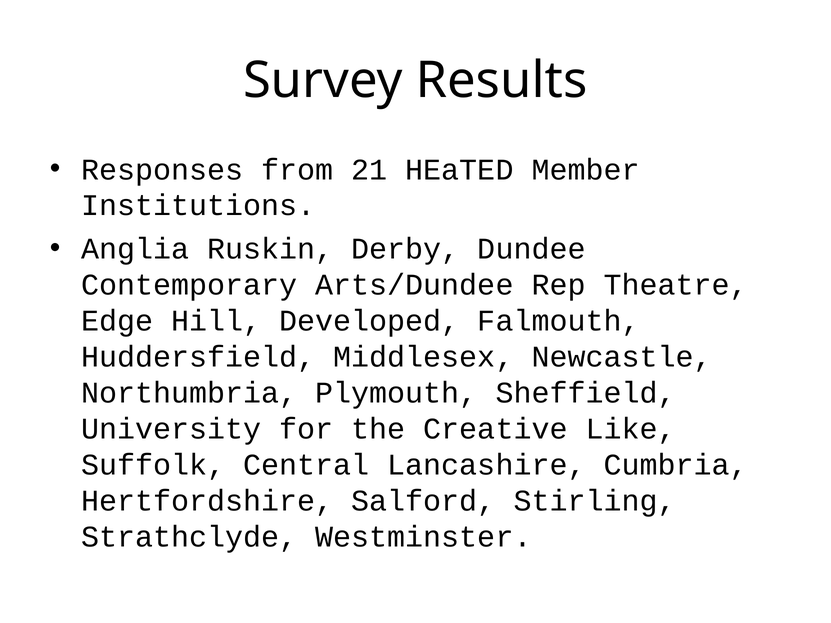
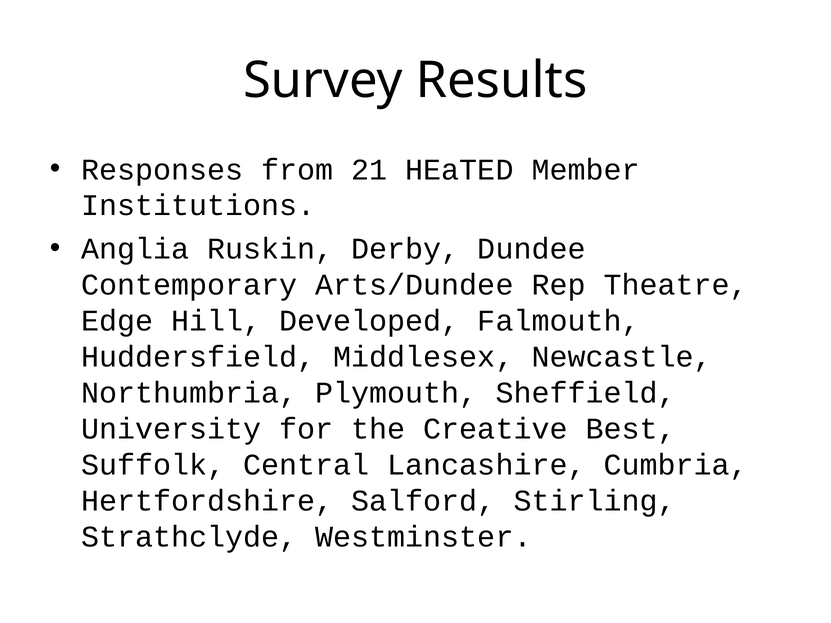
Like: Like -> Best
